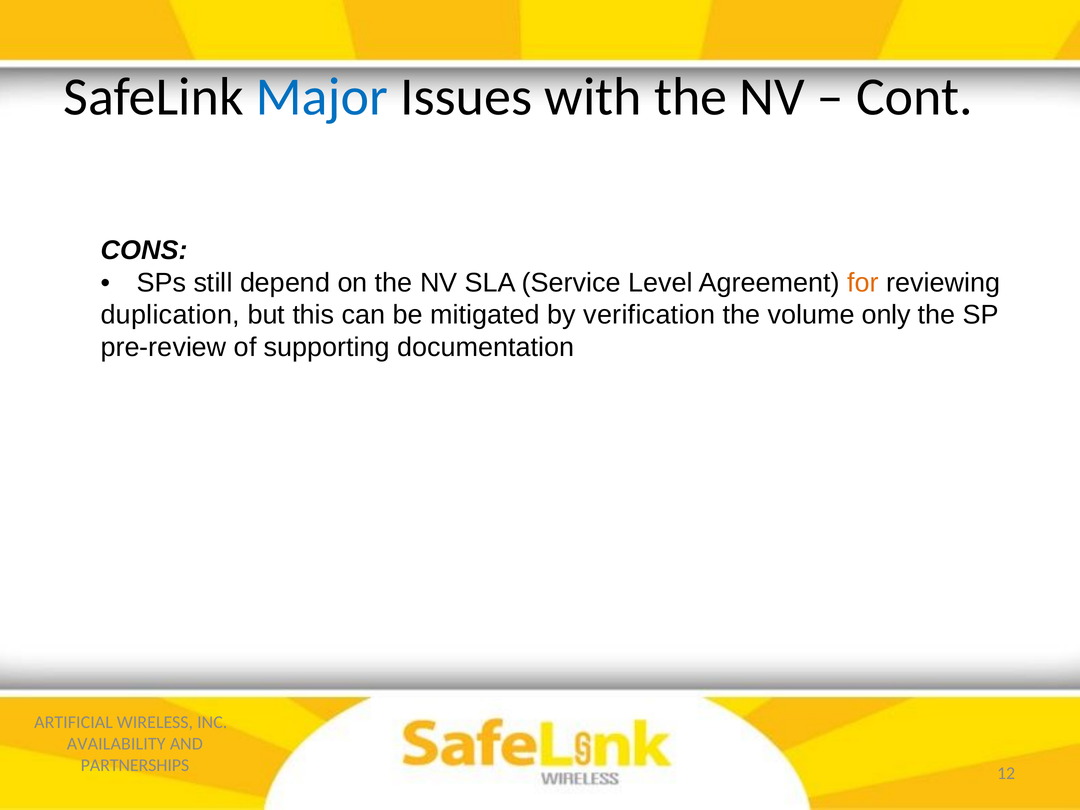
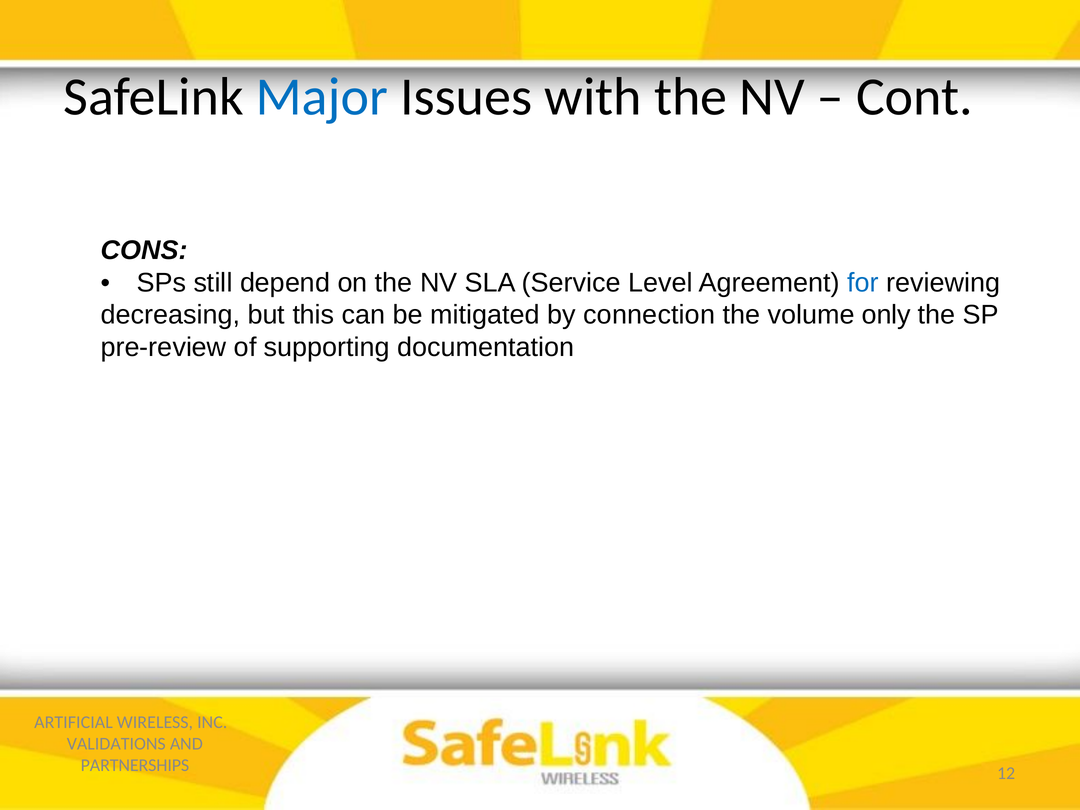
for colour: orange -> blue
duplication: duplication -> decreasing
verification: verification -> connection
AVAILABILITY: AVAILABILITY -> VALIDATIONS
